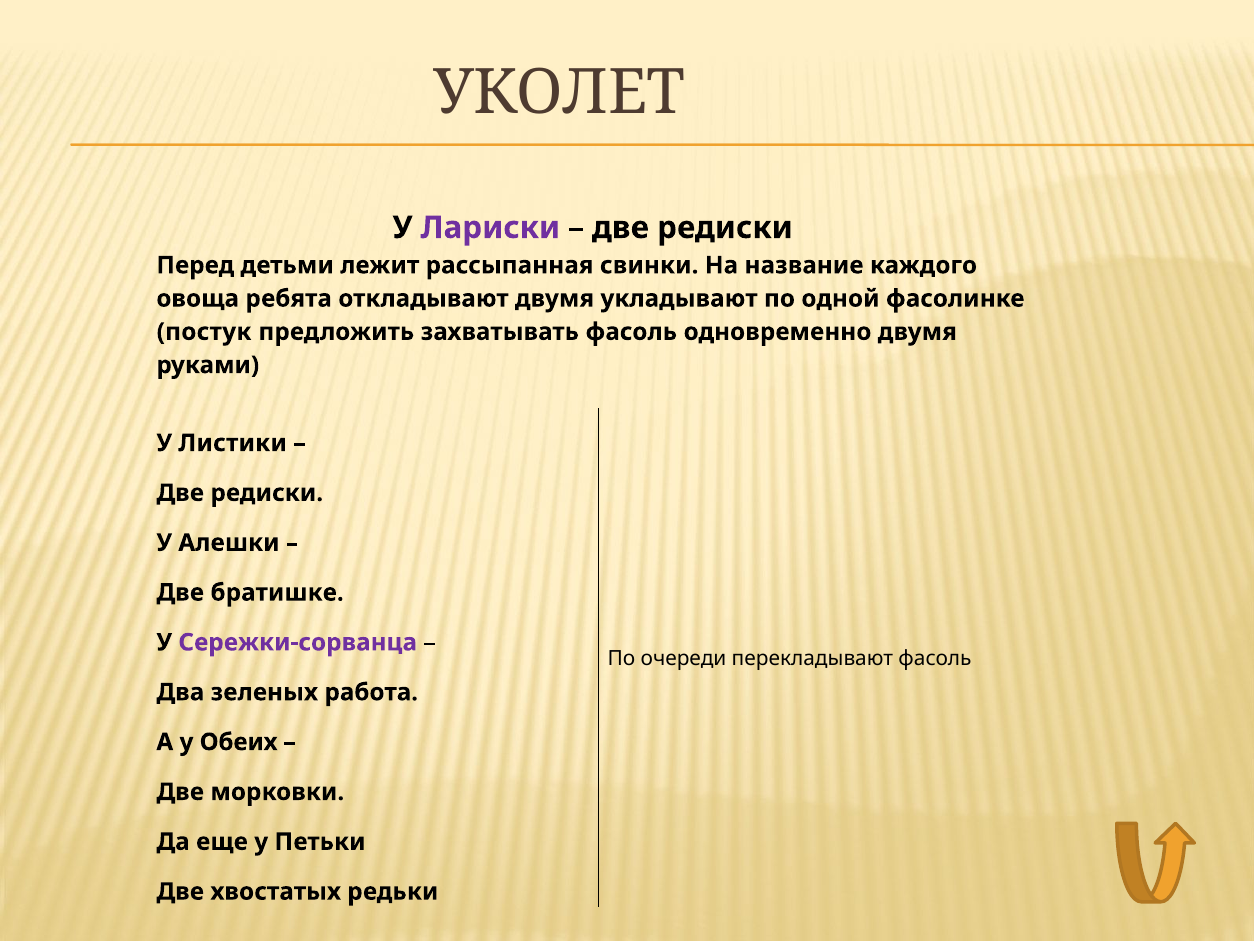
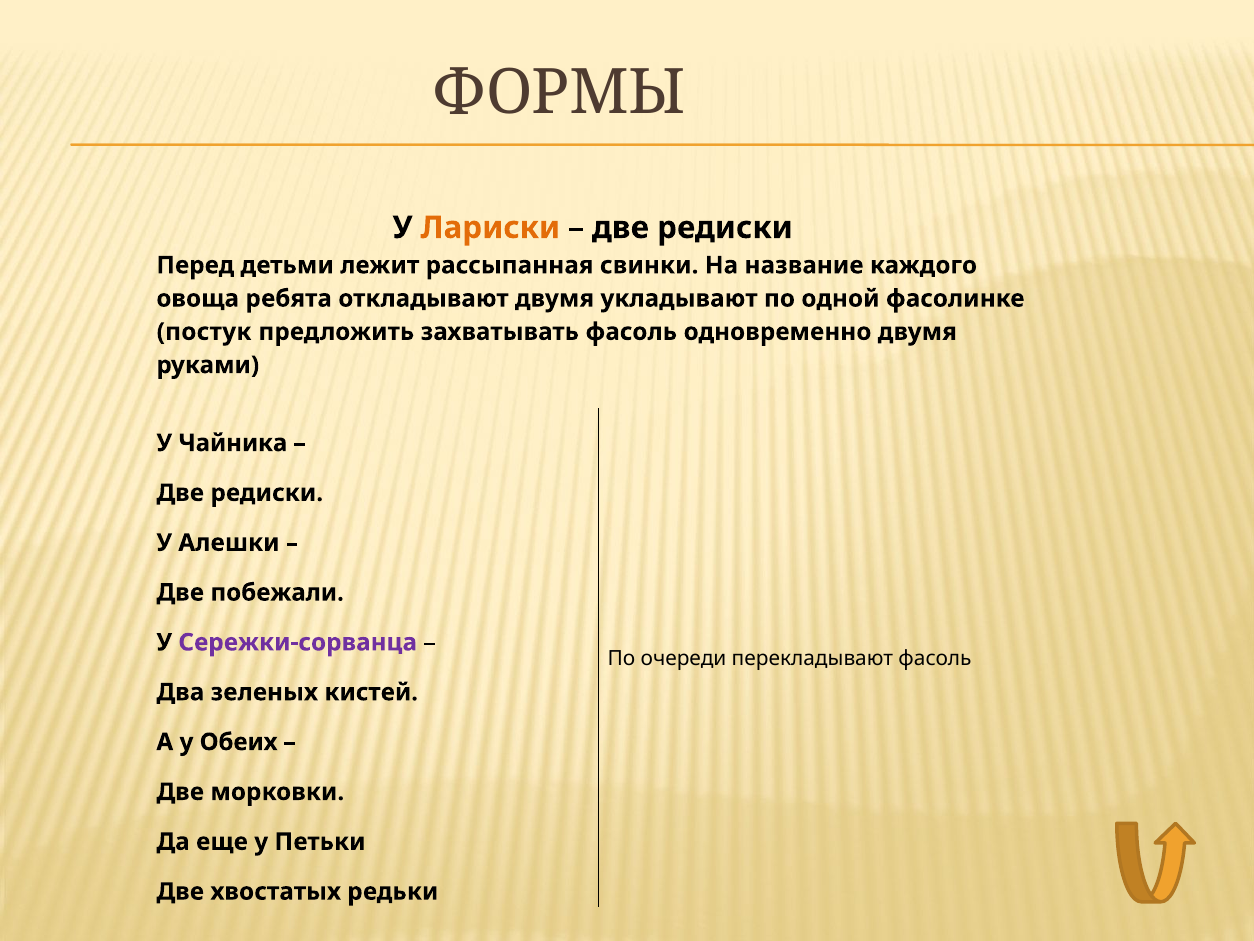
УКОЛЕТ: УКОЛЕТ -> ФОРМЫ
Лариски colour: purple -> orange
Листики: Листики -> Чайника
братишке: братишке -> побежали
работа: работа -> кистей
